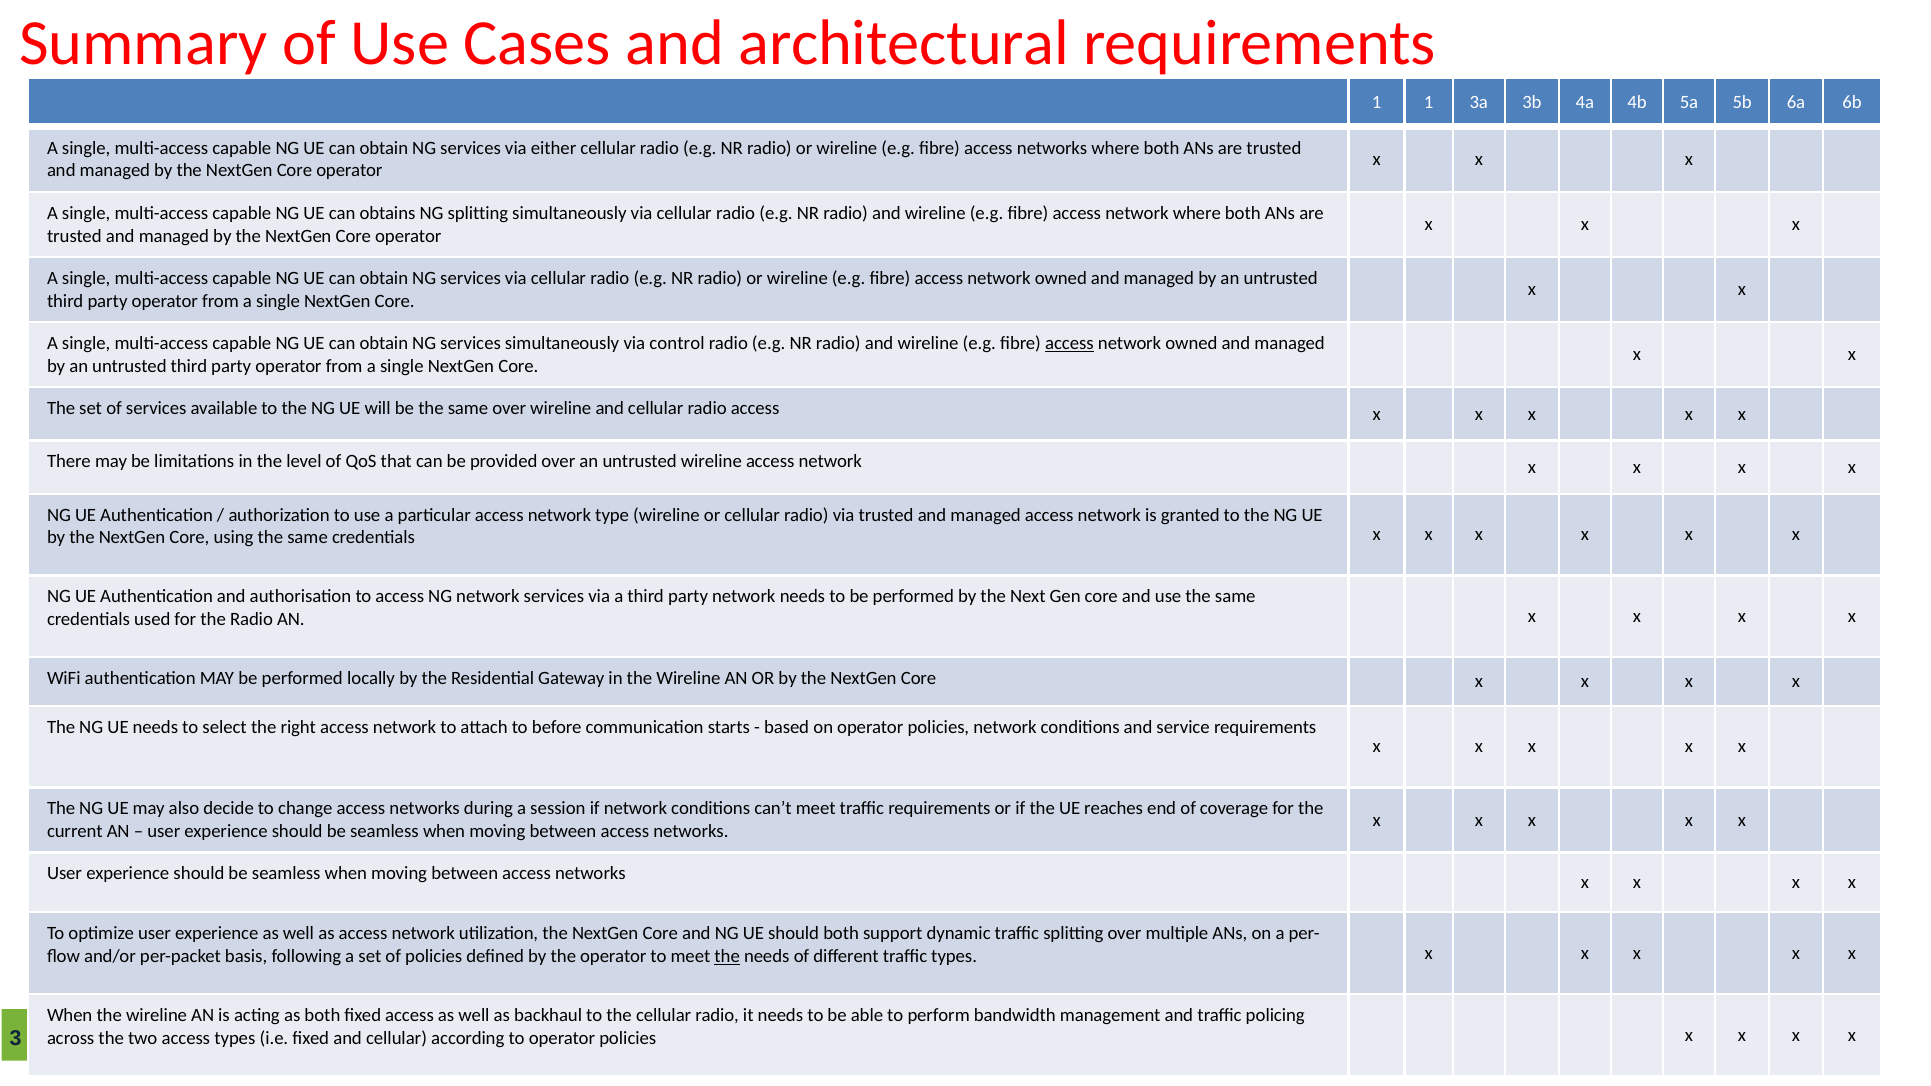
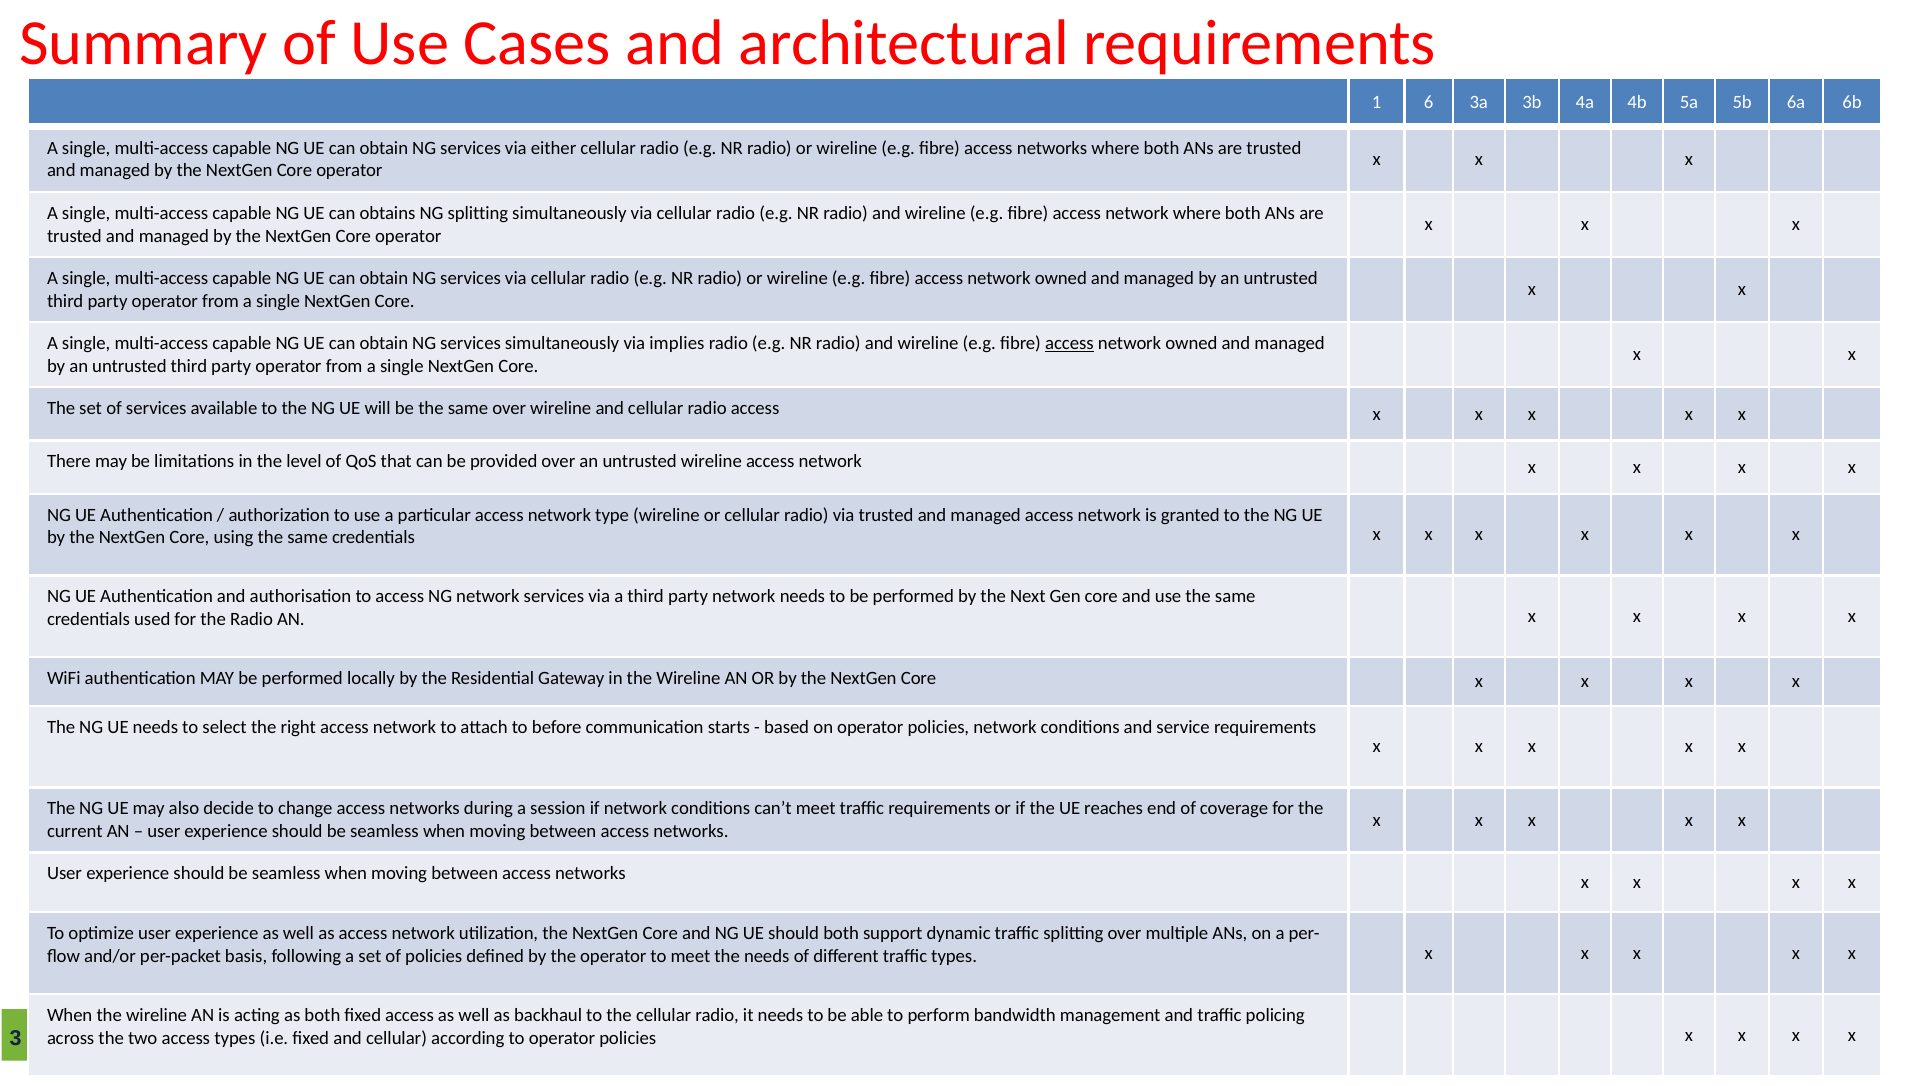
1 1: 1 -> 6
control: control -> implies
the at (727, 956) underline: present -> none
